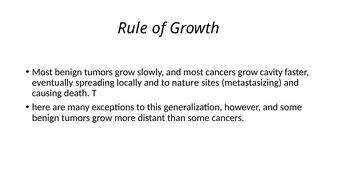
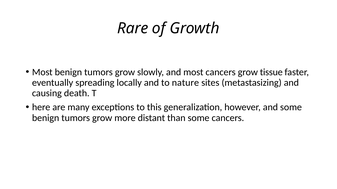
Rule: Rule -> Rare
cavity: cavity -> tissue
